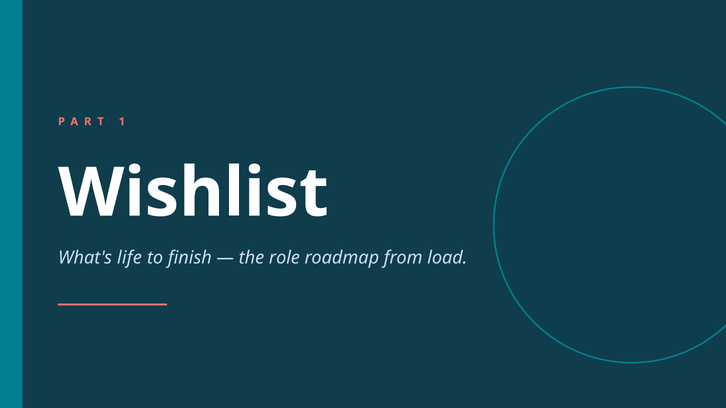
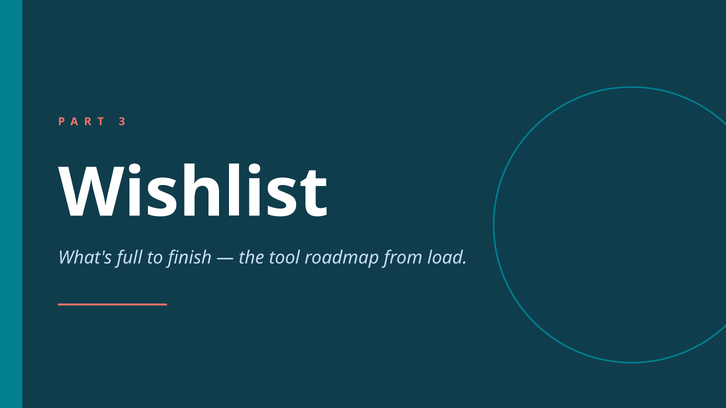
1: 1 -> 3
life: life -> full
role: role -> tool
